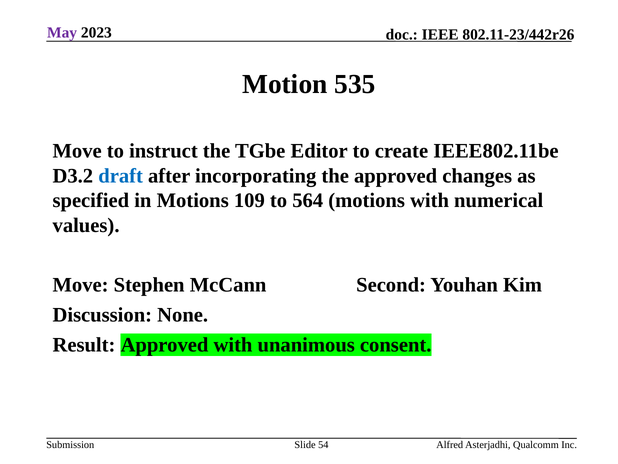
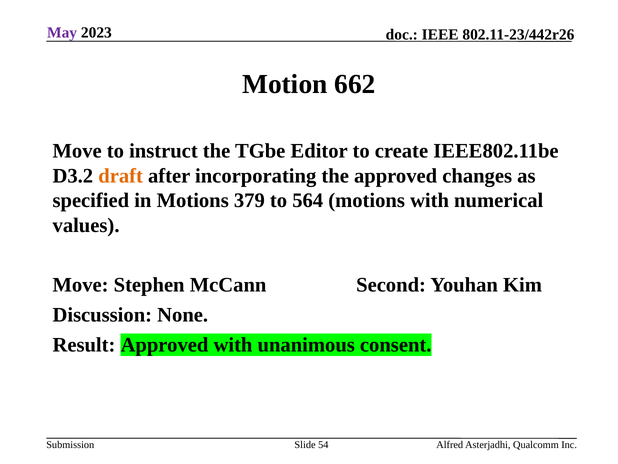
535: 535 -> 662
draft colour: blue -> orange
109: 109 -> 379
